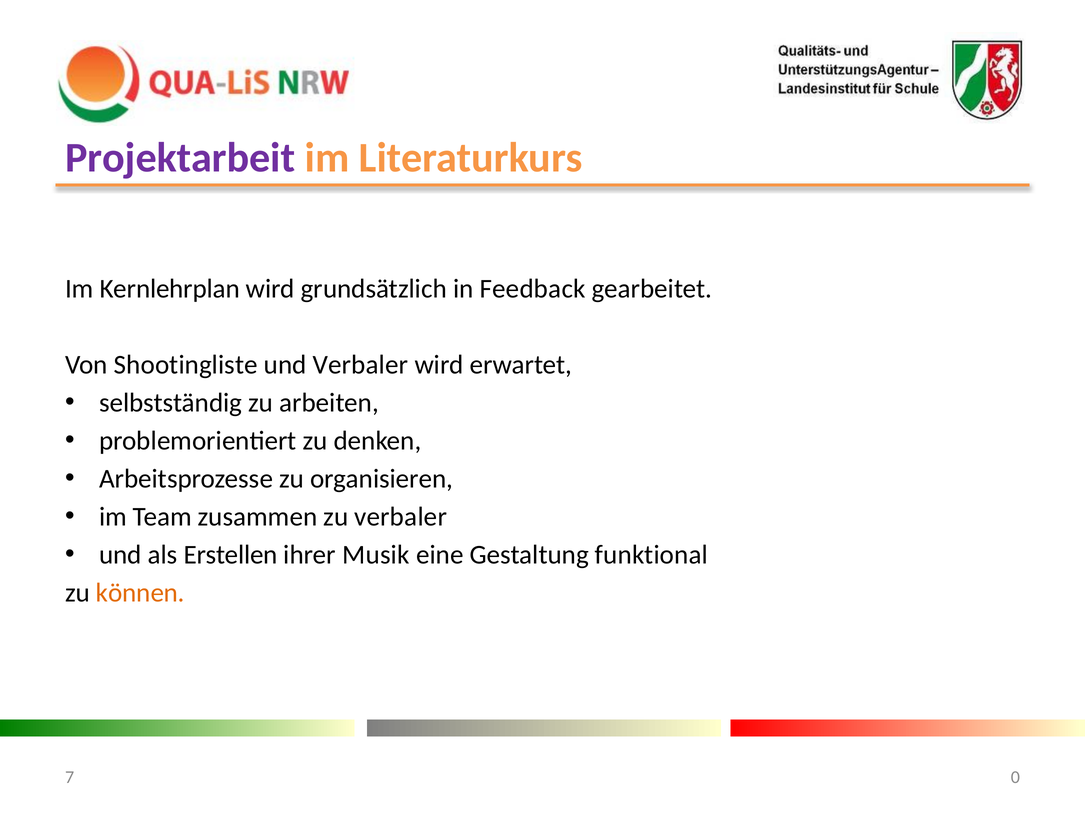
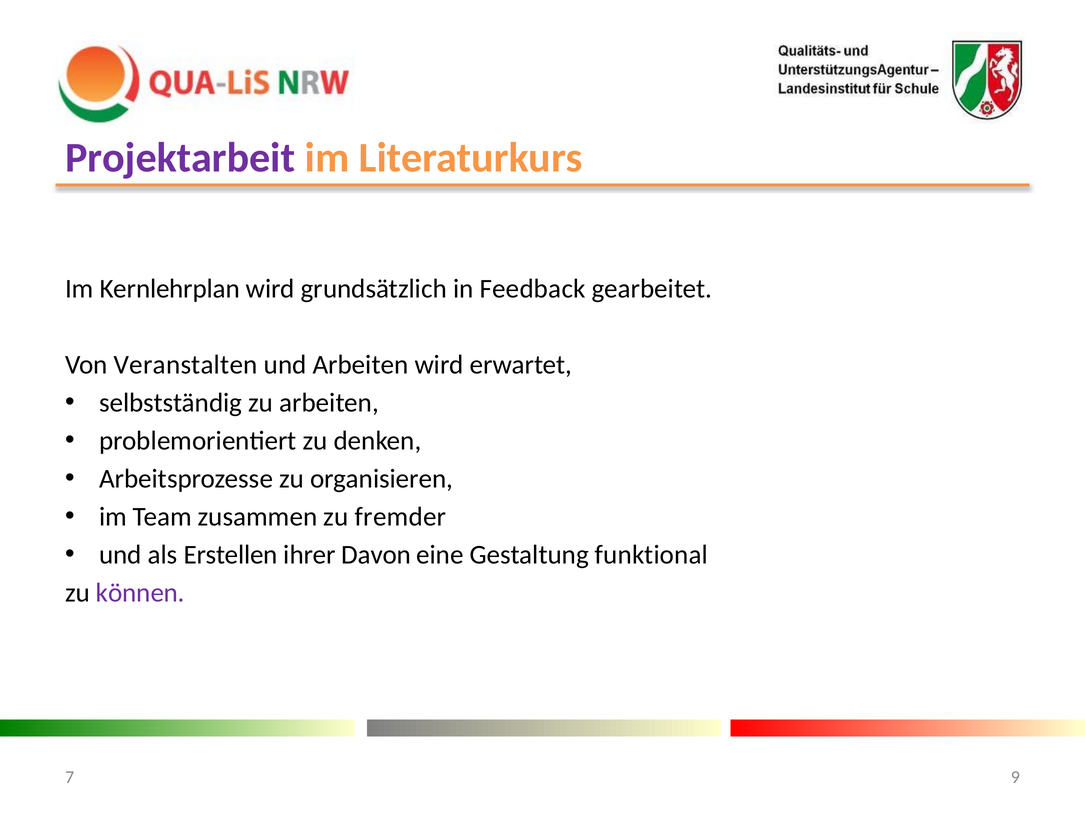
Shootingliste: Shootingliste -> Veranstalten
und Verbaler: Verbaler -> Arbeiten
zu verbaler: verbaler -> fremder
Musik: Musik -> Davon
können colour: orange -> purple
0: 0 -> 9
